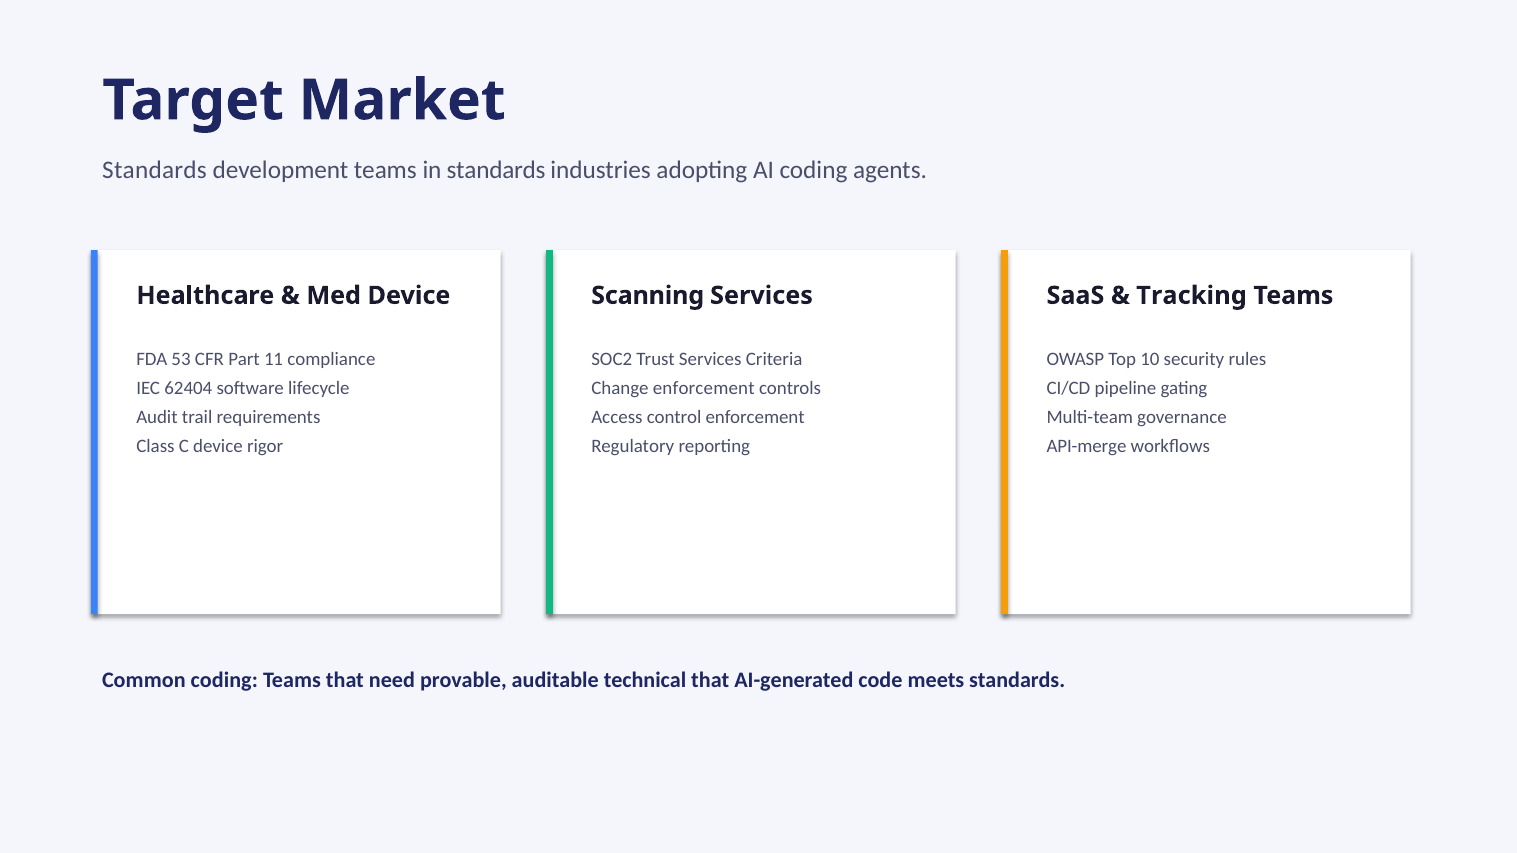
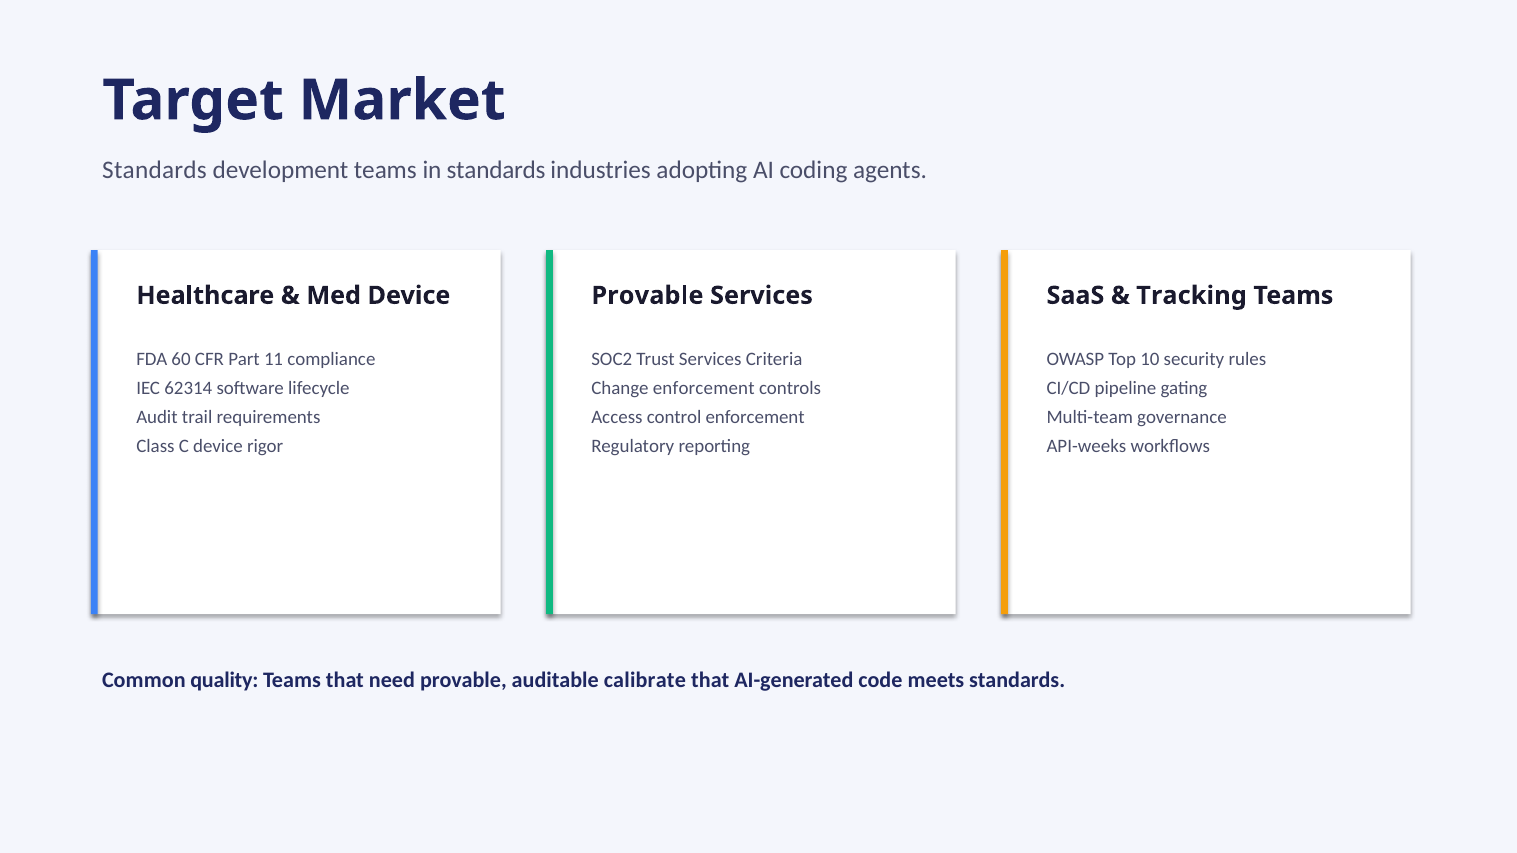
Scanning at (648, 296): Scanning -> Provable
53: 53 -> 60
62404: 62404 -> 62314
API-merge: API-merge -> API-weeks
Common coding: coding -> quality
technical: technical -> calibrate
